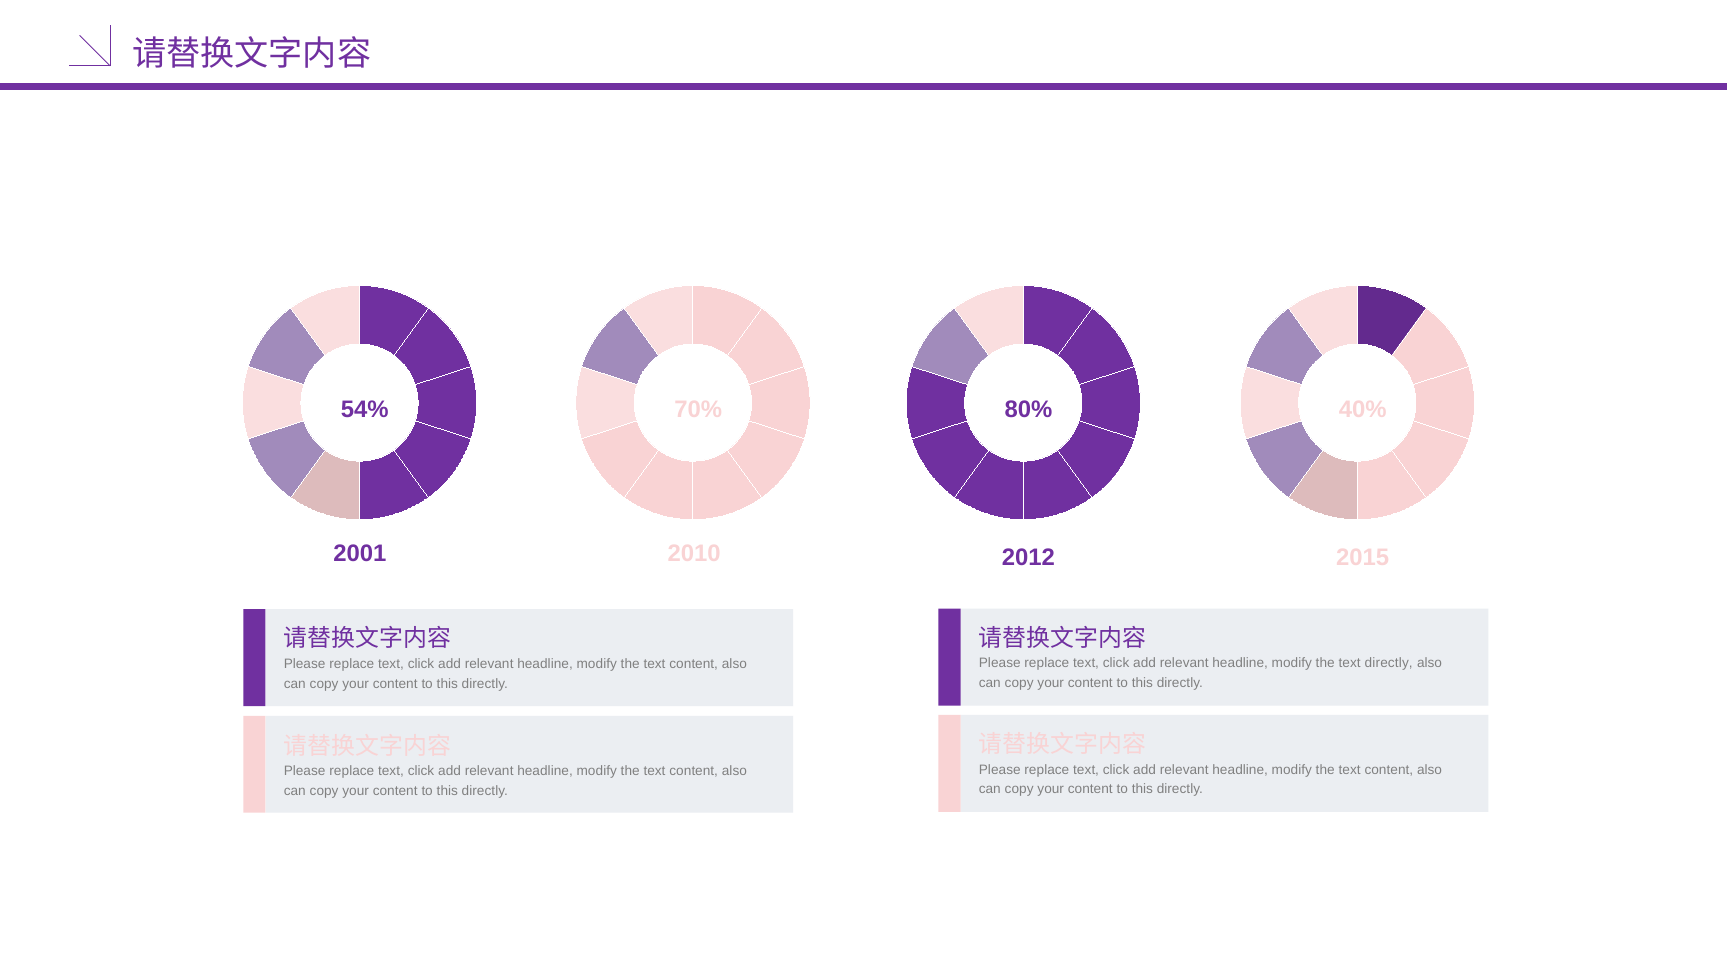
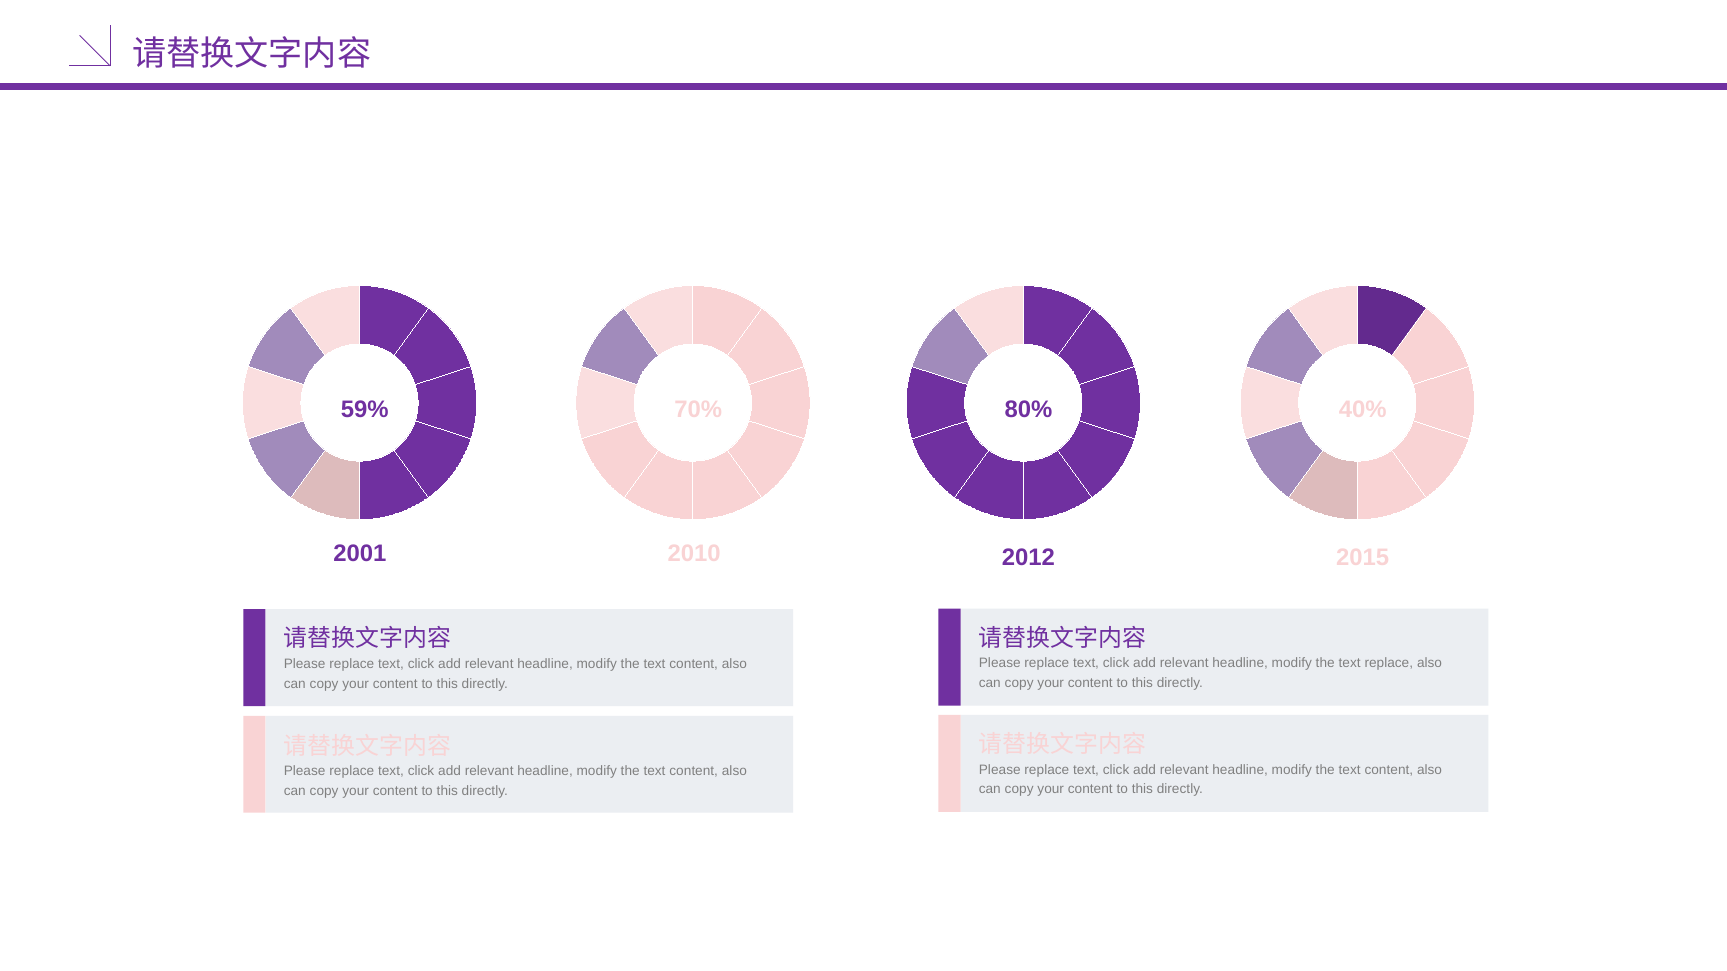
54%: 54% -> 59%
text directly: directly -> replace
